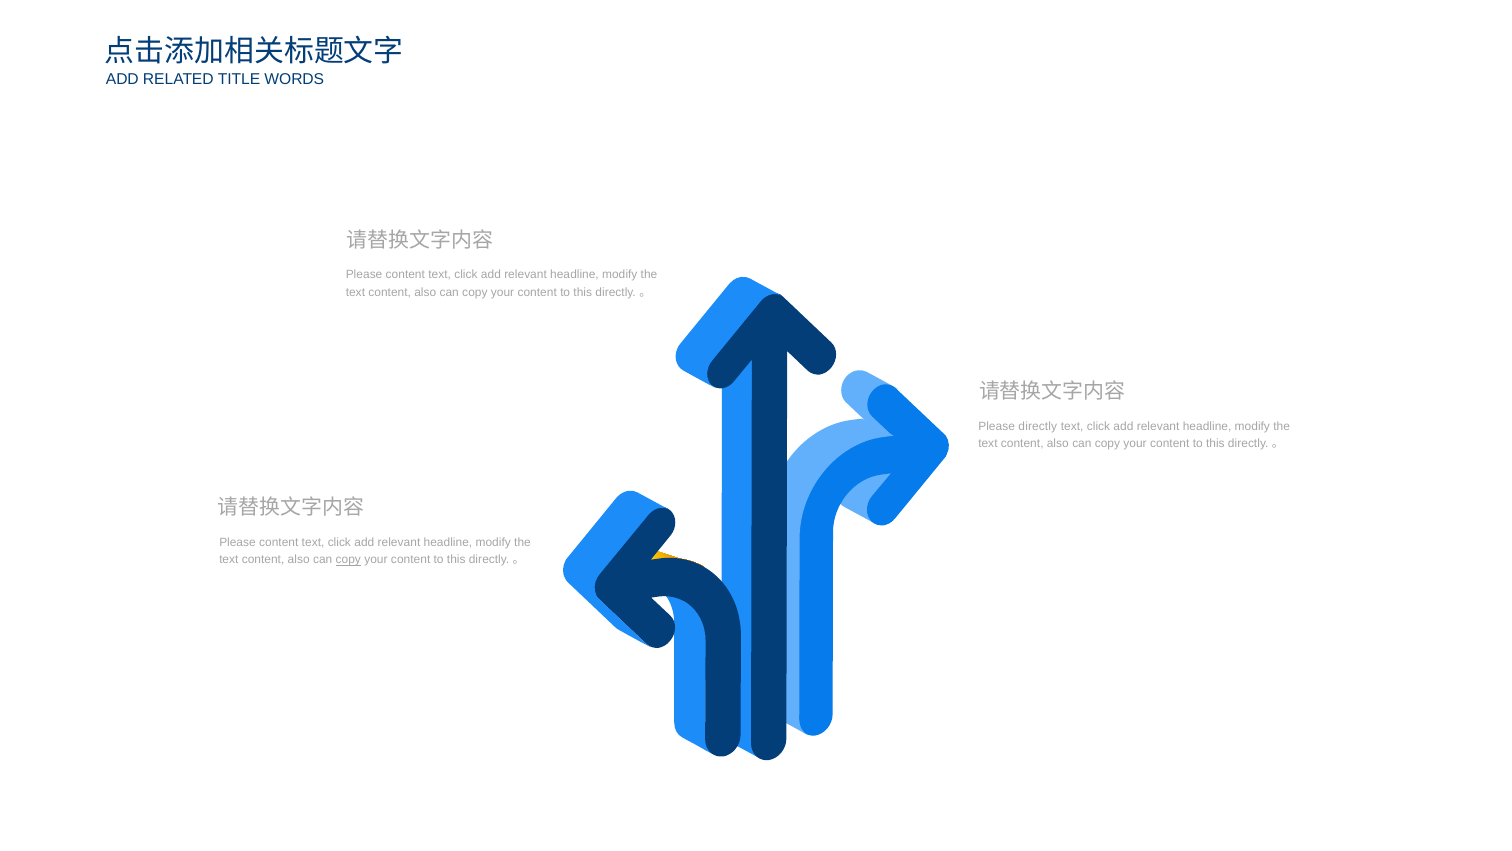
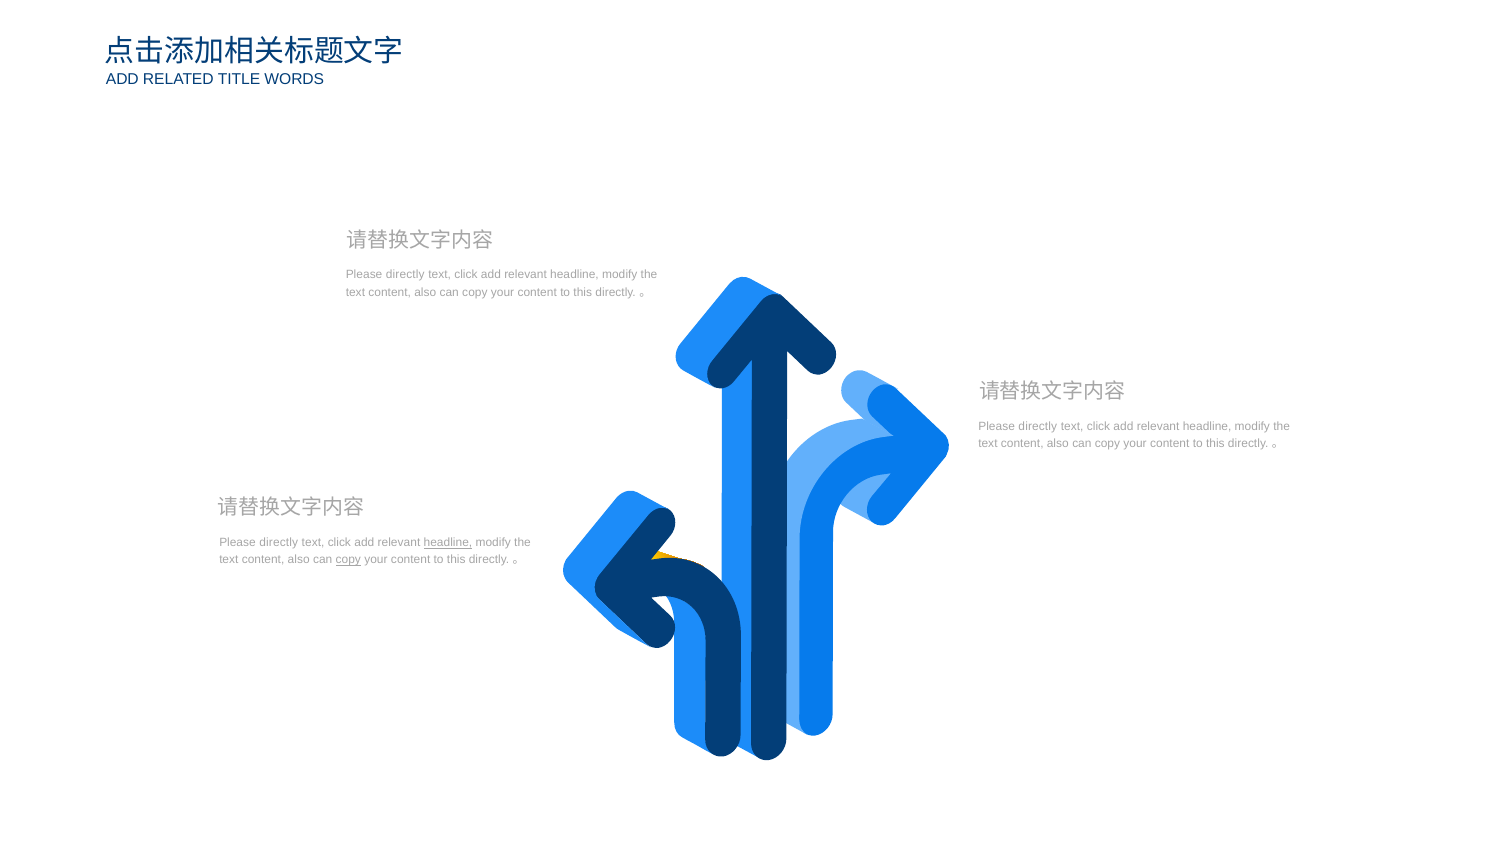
content at (405, 275): content -> directly
content at (279, 542): content -> directly
headline at (448, 542) underline: none -> present
